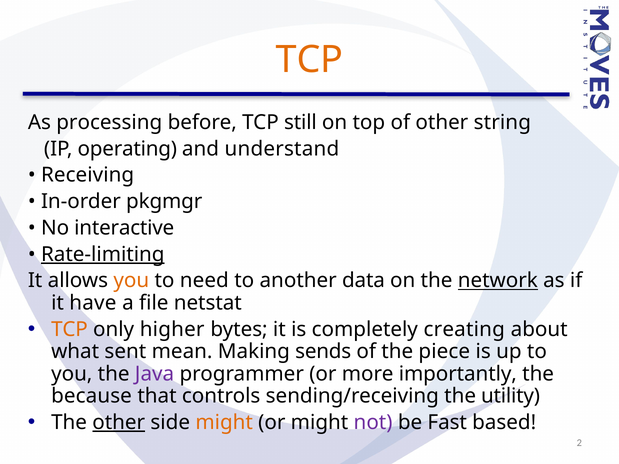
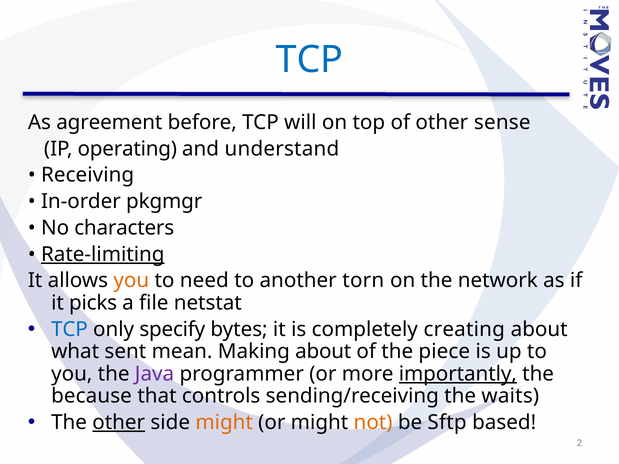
TCP at (310, 60) colour: orange -> blue
processing: processing -> agreement
still: still -> will
string: string -> sense
interactive: interactive -> characters
data: data -> torn
network underline: present -> none
have: have -> picks
TCP at (69, 329) colour: orange -> blue
higher: higher -> specify
Making sends: sends -> about
importantly underline: none -> present
utility: utility -> waits
not colour: purple -> orange
Fast: Fast -> Sftp
